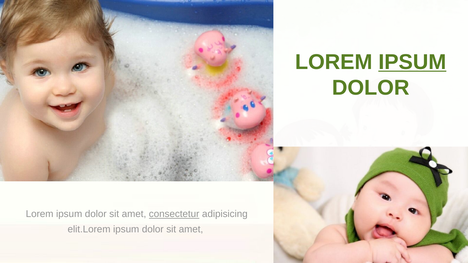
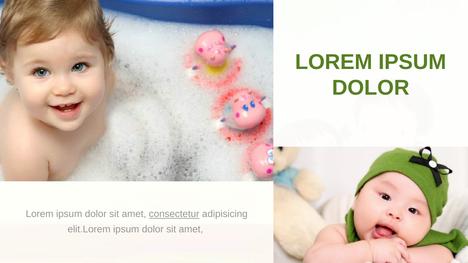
IPSUM at (412, 62) underline: present -> none
